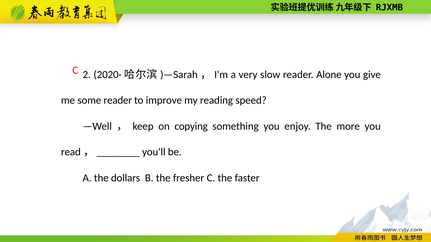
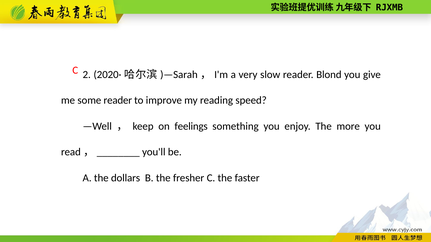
Alone: Alone -> Blond
copying: copying -> feelings
